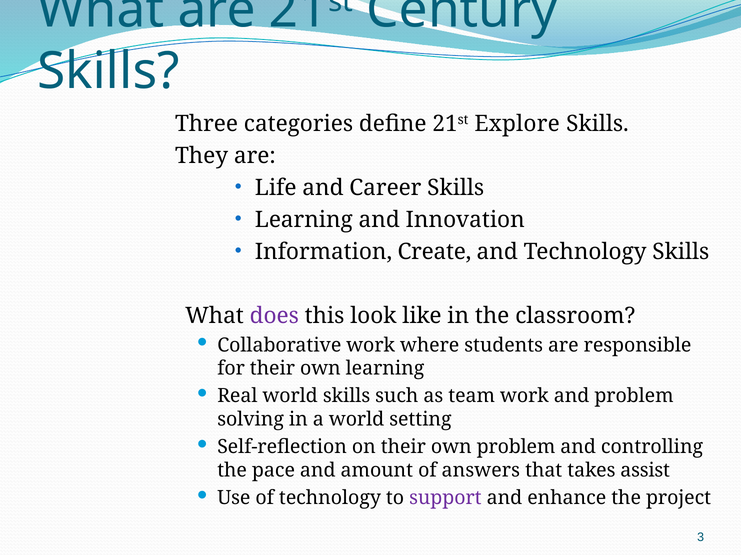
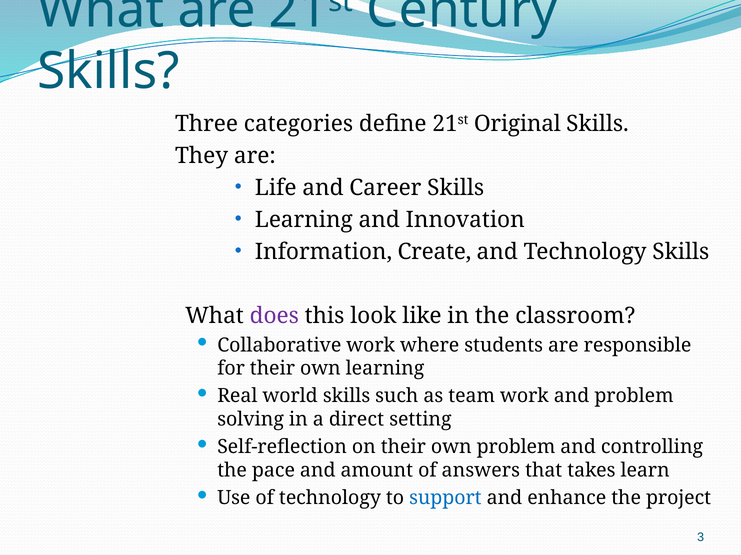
Explore: Explore -> Original
a world: world -> direct
assist: assist -> learn
support colour: purple -> blue
